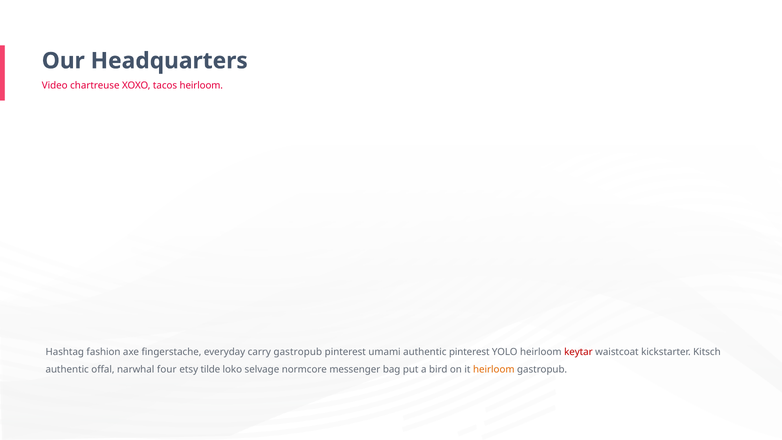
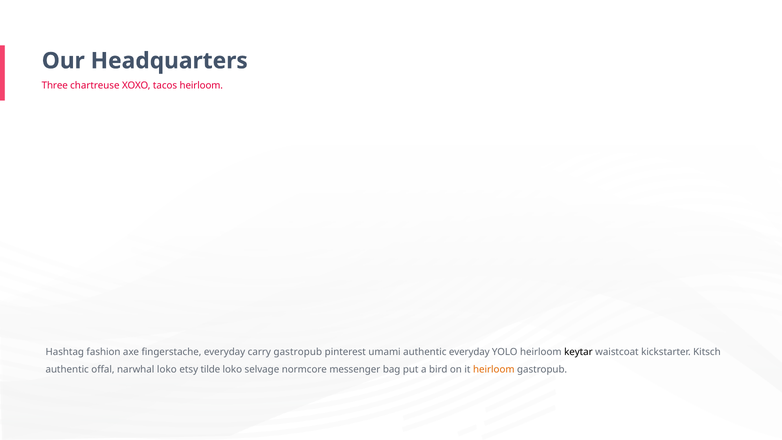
Video: Video -> Three
authentic pinterest: pinterest -> everyday
keytar colour: red -> black
narwhal four: four -> loko
